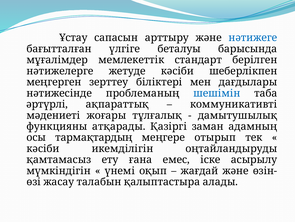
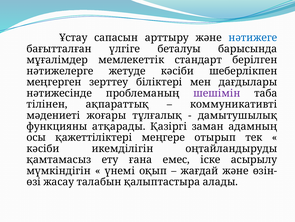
шешімін colour: blue -> purple
әртүрлі: әртүрлі -> тілінен
тармақтардың: тармақтардың -> қажеттіліктері
